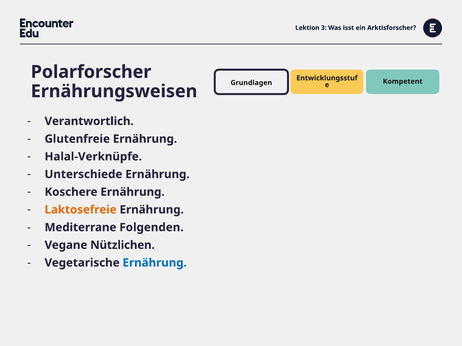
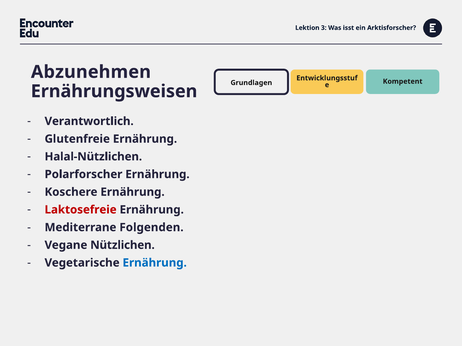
Polarforscher: Polarforscher -> Abzunehmen
Halal-Verknüpfe: Halal-Verknüpfe -> Halal-Nützlichen
Unterschiede: Unterschiede -> Polarforscher
Laktosefreie colour: orange -> red
